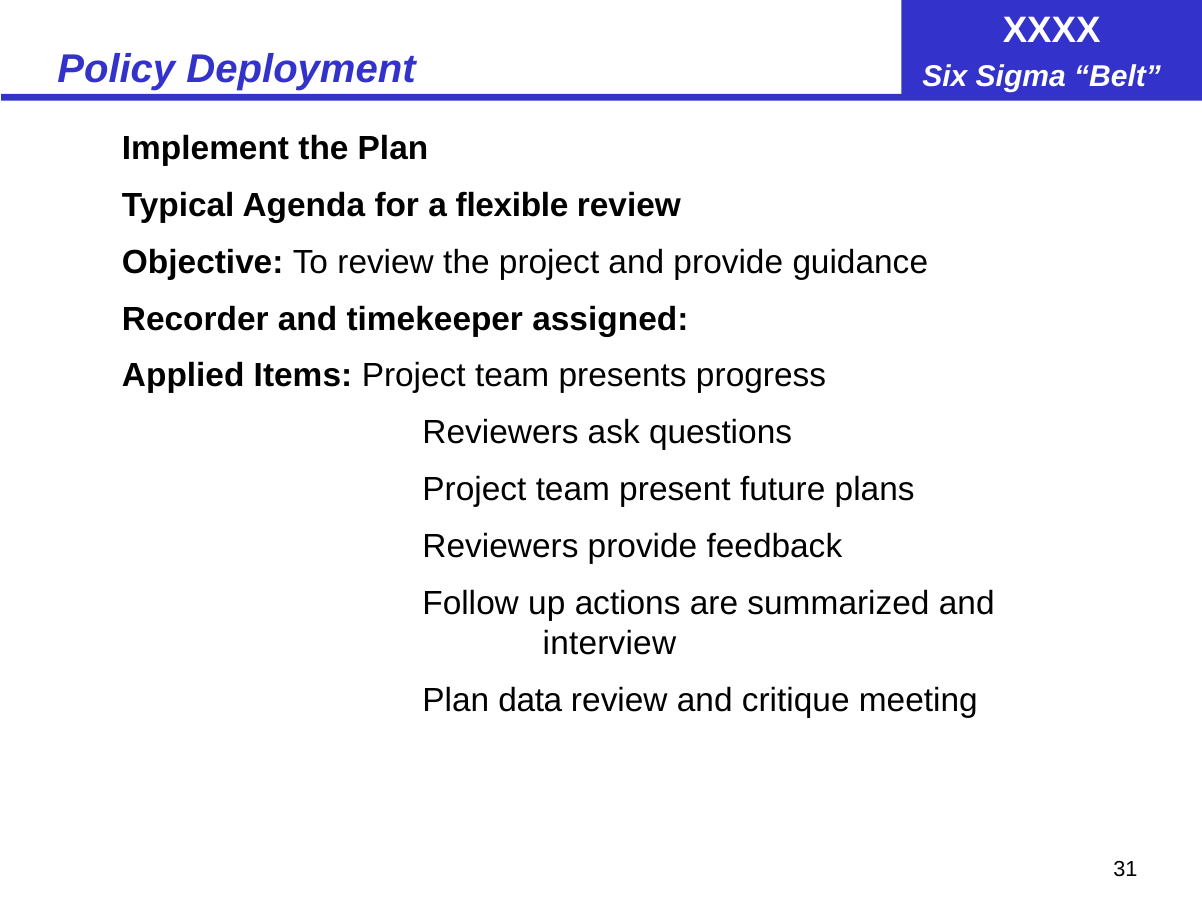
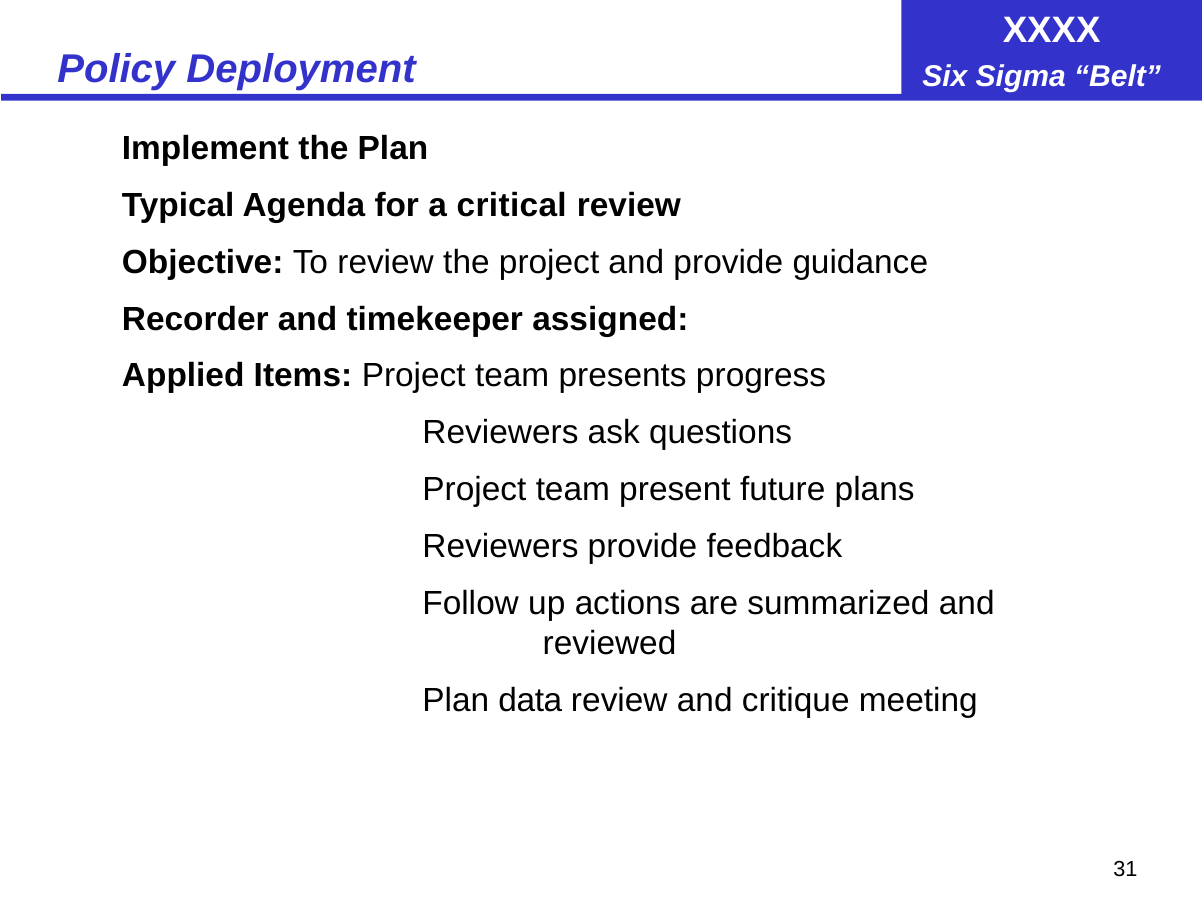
flexible: flexible -> critical
interview: interview -> reviewed
